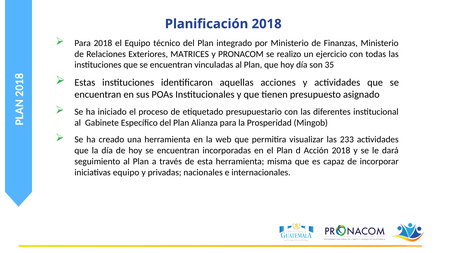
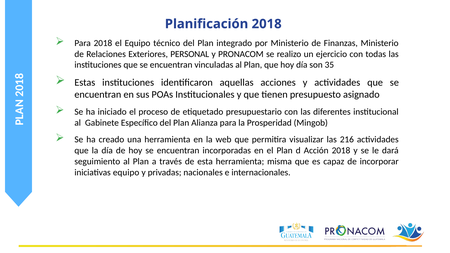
MATRICES: MATRICES -> PERSONAL
233: 233 -> 216
